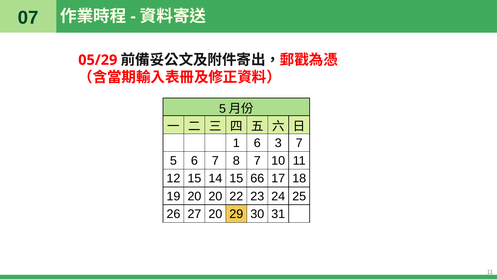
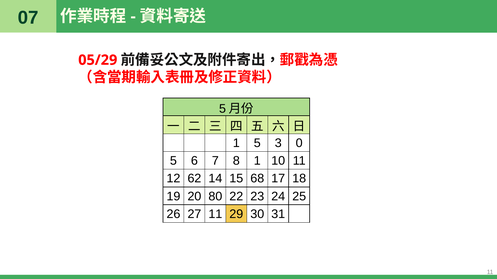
1 6: 6 -> 5
3 7: 7 -> 0
8 7: 7 -> 1
12 15: 15 -> 62
66: 66 -> 68
20 20: 20 -> 80
27 20: 20 -> 11
